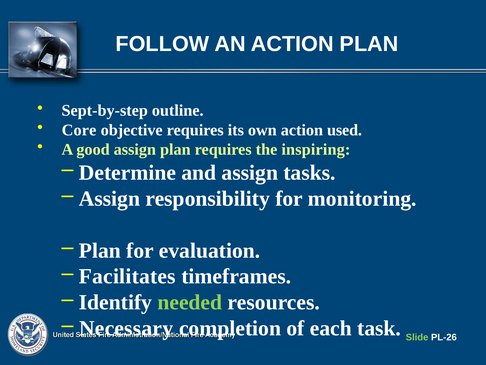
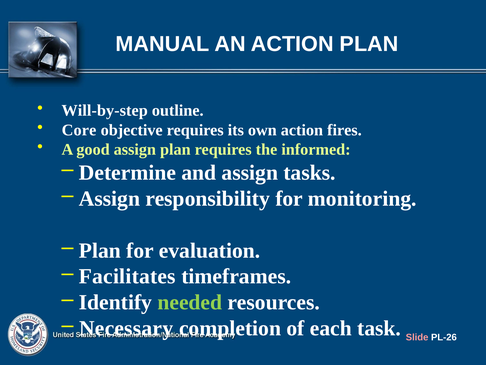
FOLLOW: FOLLOW -> MANUAL
Sept-by-step: Sept-by-step -> Will-by-step
used: used -> fires
inspiring: inspiring -> informed
Slide colour: light green -> pink
